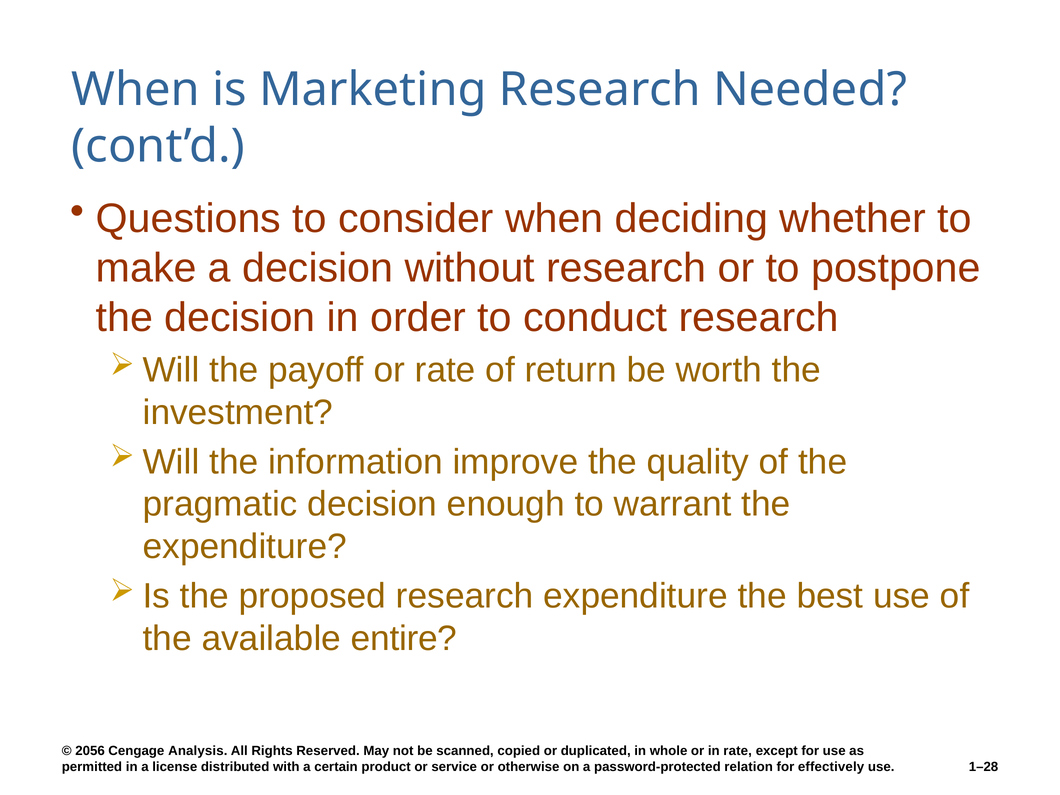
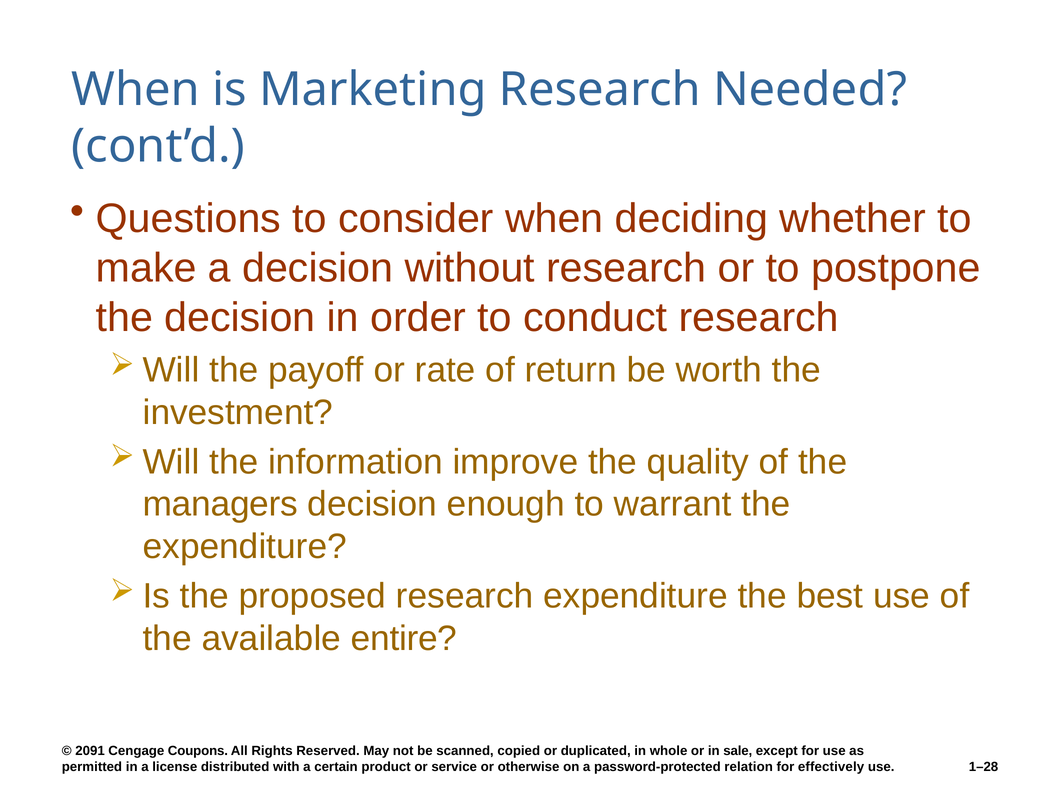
pragmatic: pragmatic -> managers
2056: 2056 -> 2091
Analysis: Analysis -> Coupons
in rate: rate -> sale
